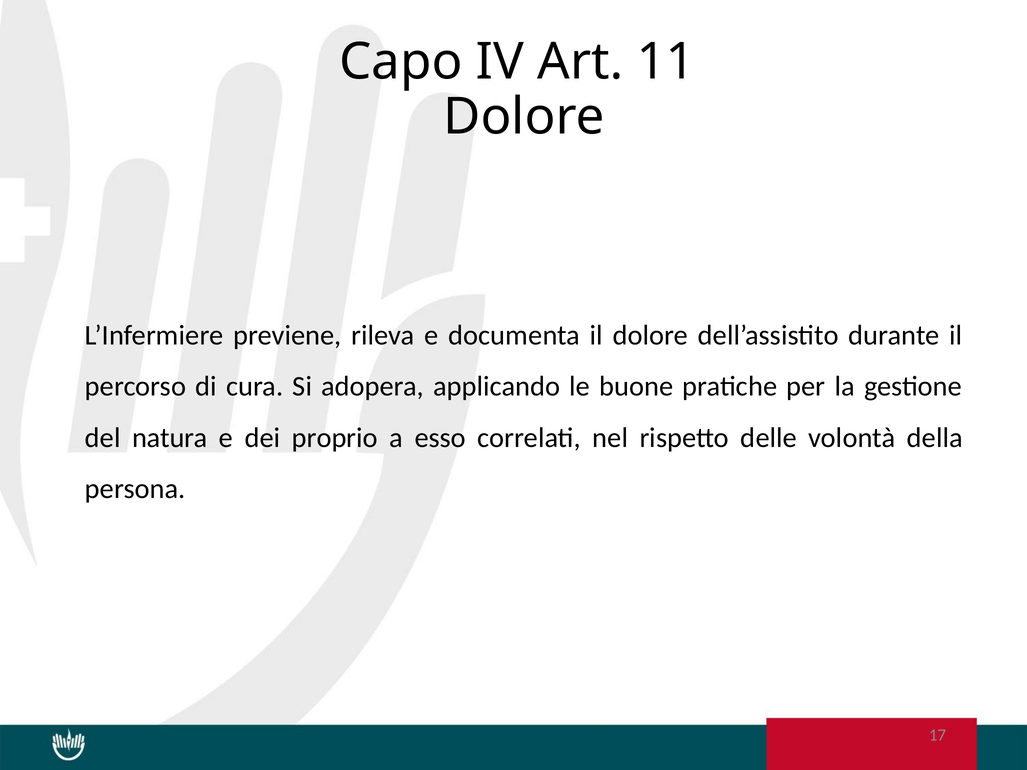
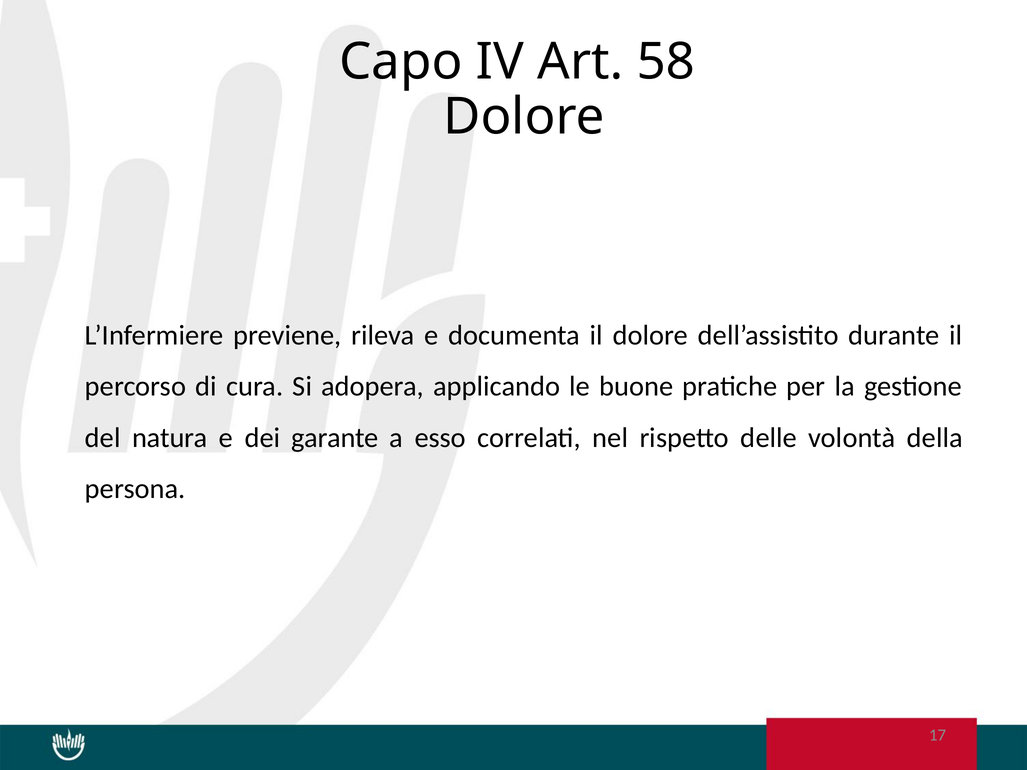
11: 11 -> 58
proprio: proprio -> garante
